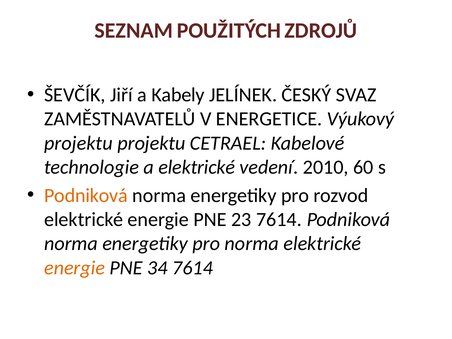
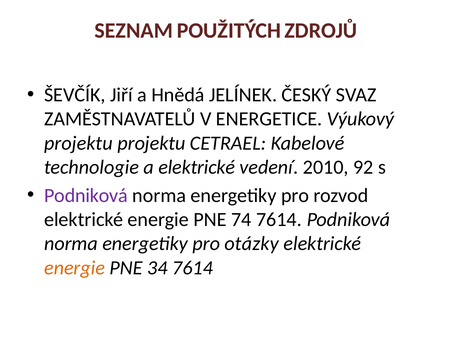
Kabely: Kabely -> Hnědá
60: 60 -> 92
Podniková at (86, 195) colour: orange -> purple
23: 23 -> 74
pro norma: norma -> otázky
